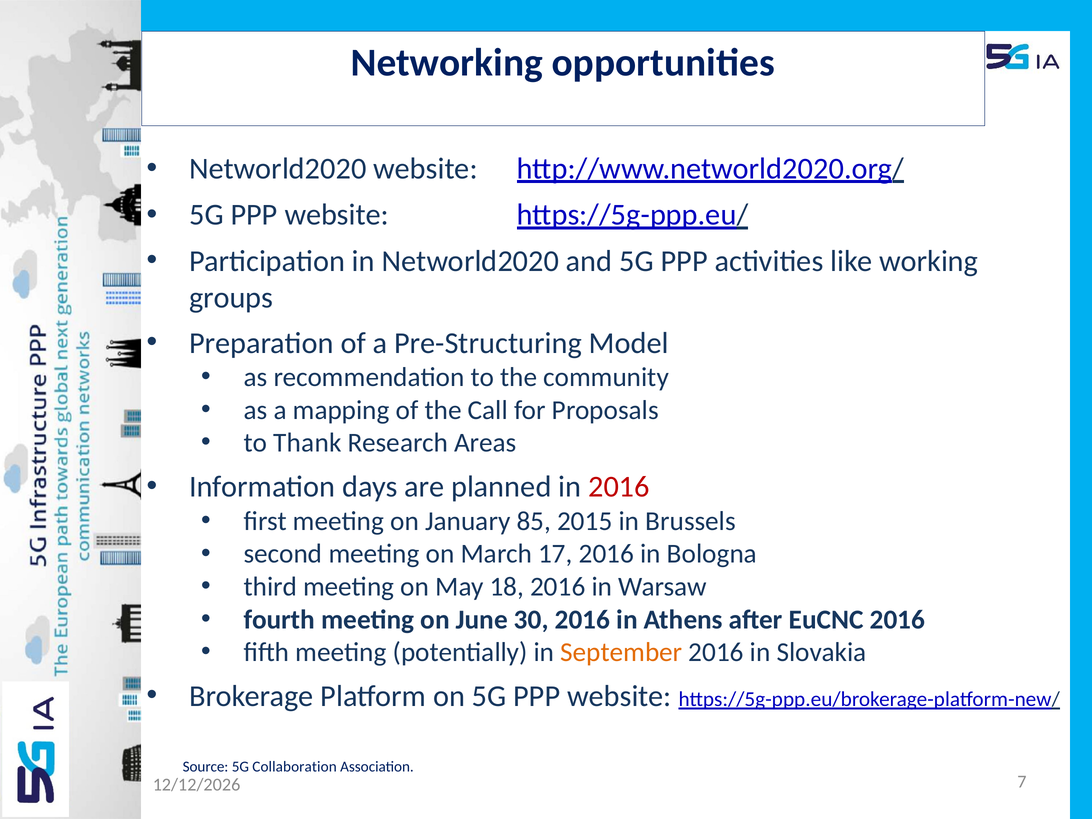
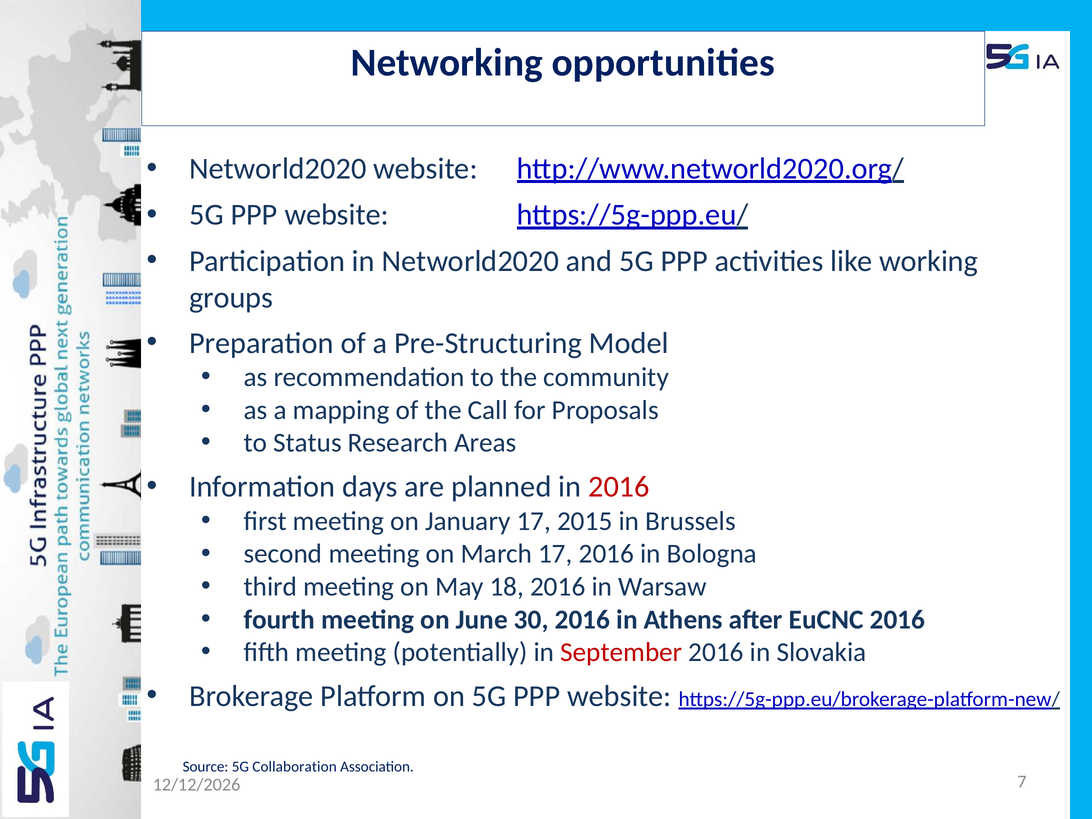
Thank: Thank -> Status
January 85: 85 -> 17
September colour: orange -> red
